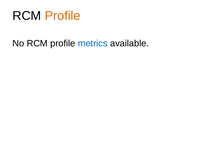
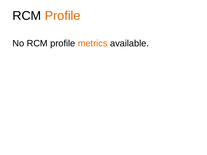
metrics colour: blue -> orange
